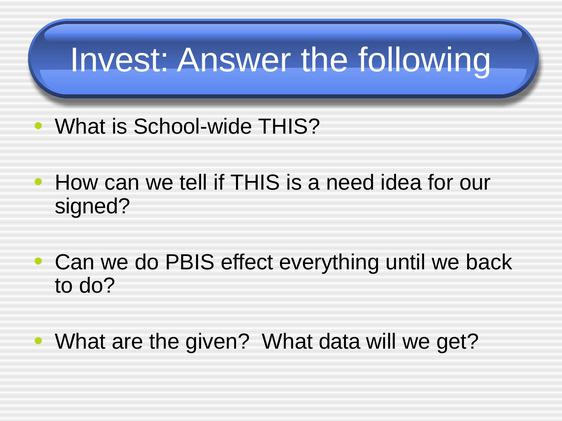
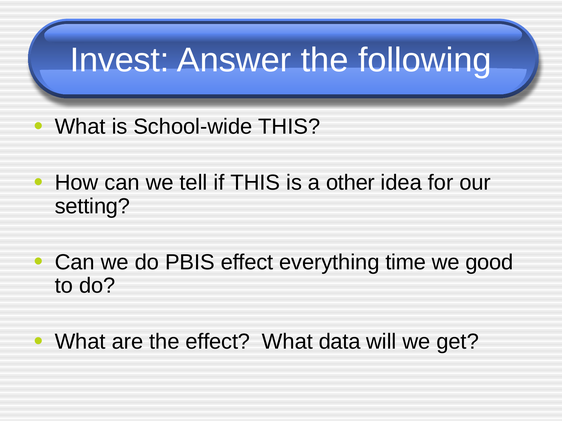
need: need -> other
signed: signed -> setting
until: until -> time
back: back -> good
the given: given -> effect
